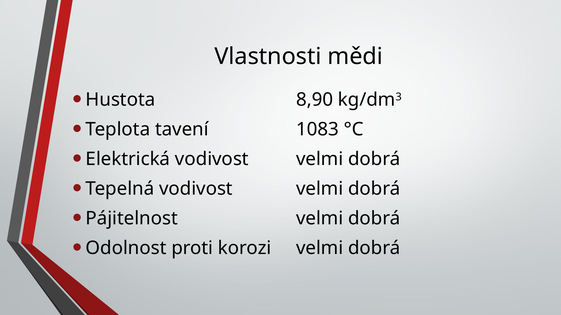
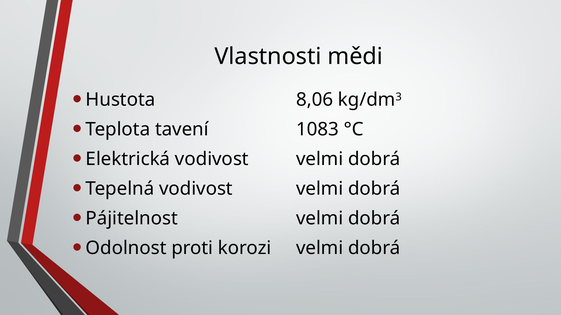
8,90: 8,90 -> 8,06
